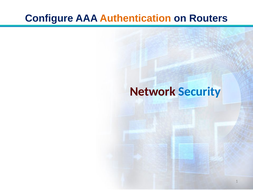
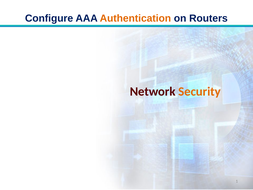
Security colour: blue -> orange
